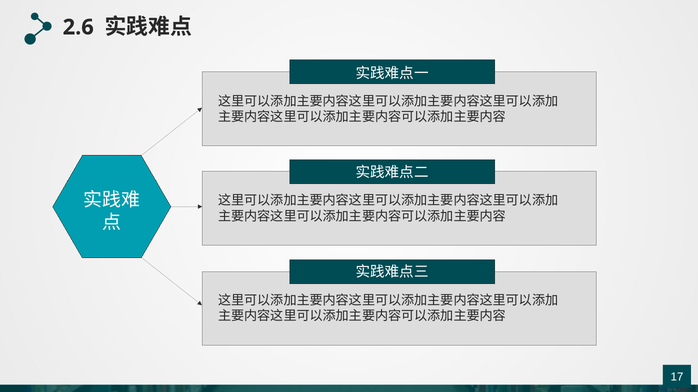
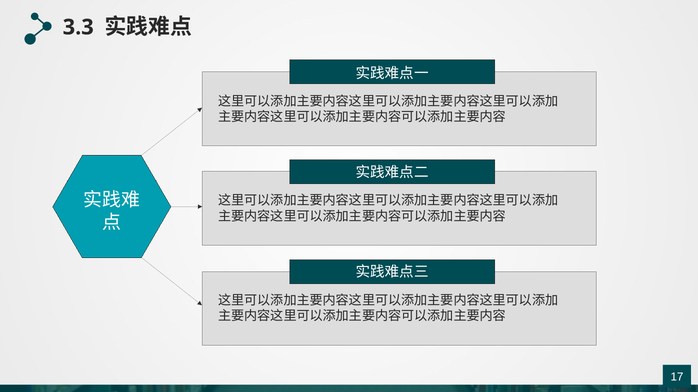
2.6: 2.6 -> 3.3
